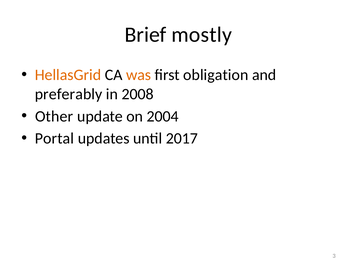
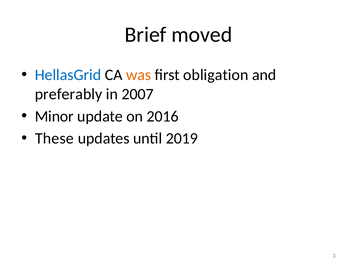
mostly: mostly -> moved
HellasGrid colour: orange -> blue
2008: 2008 -> 2007
Other: Other -> Minor
2004: 2004 -> 2016
Portal: Portal -> These
2017: 2017 -> 2019
